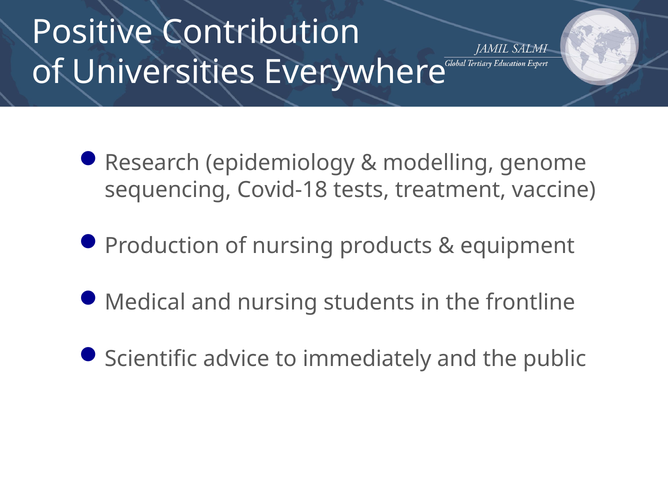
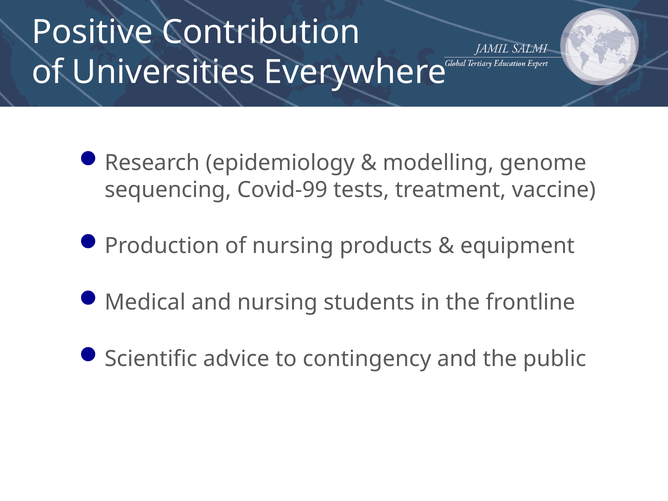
Covid-18: Covid-18 -> Covid-99
immediately: immediately -> contingency
